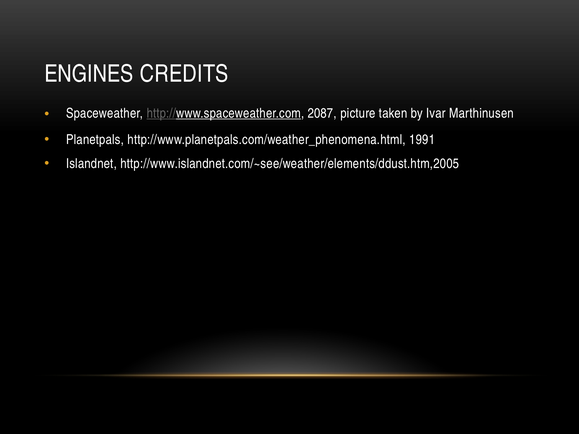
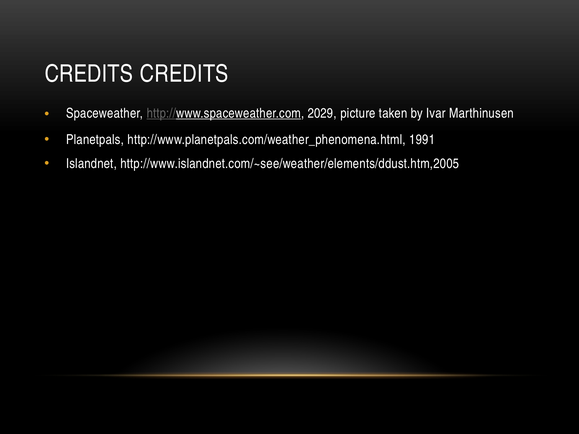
ENGINES at (89, 74): ENGINES -> CREDITS
2087: 2087 -> 2029
